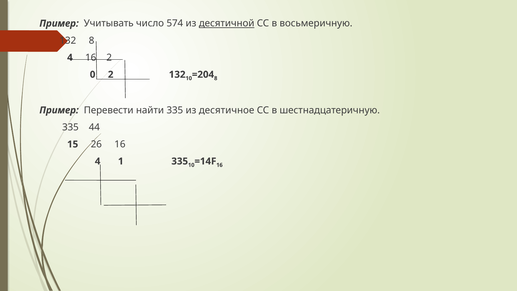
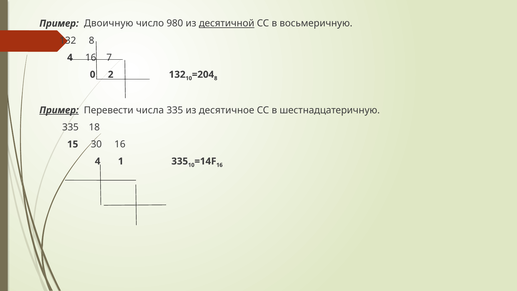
Учитывать: Учитывать -> Двоичную
574: 574 -> 980
16 2: 2 -> 7
Пример at (59, 110) underline: none -> present
найти: найти -> числа
44: 44 -> 18
26: 26 -> 30
